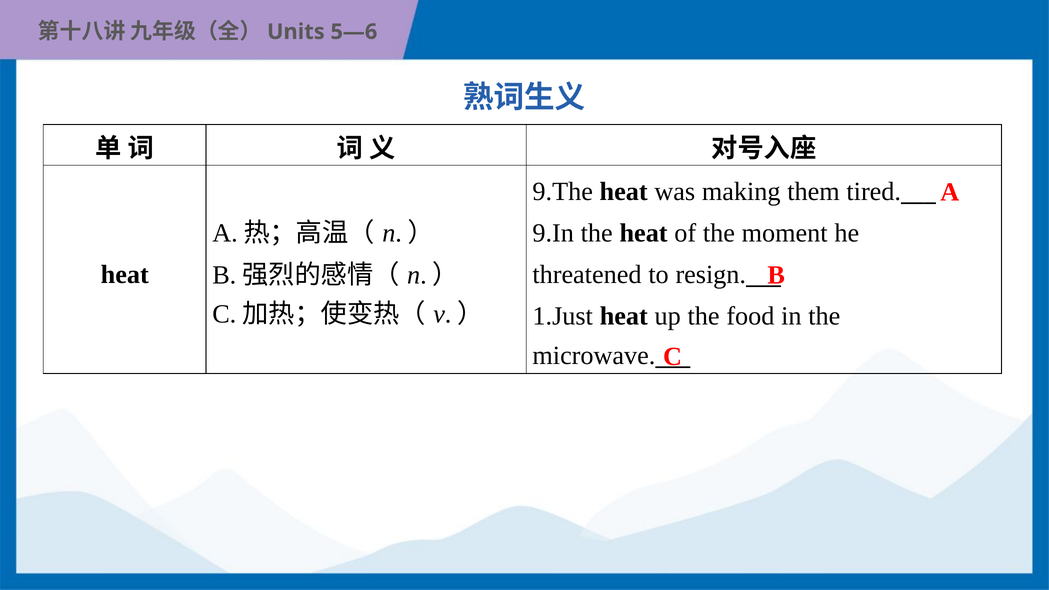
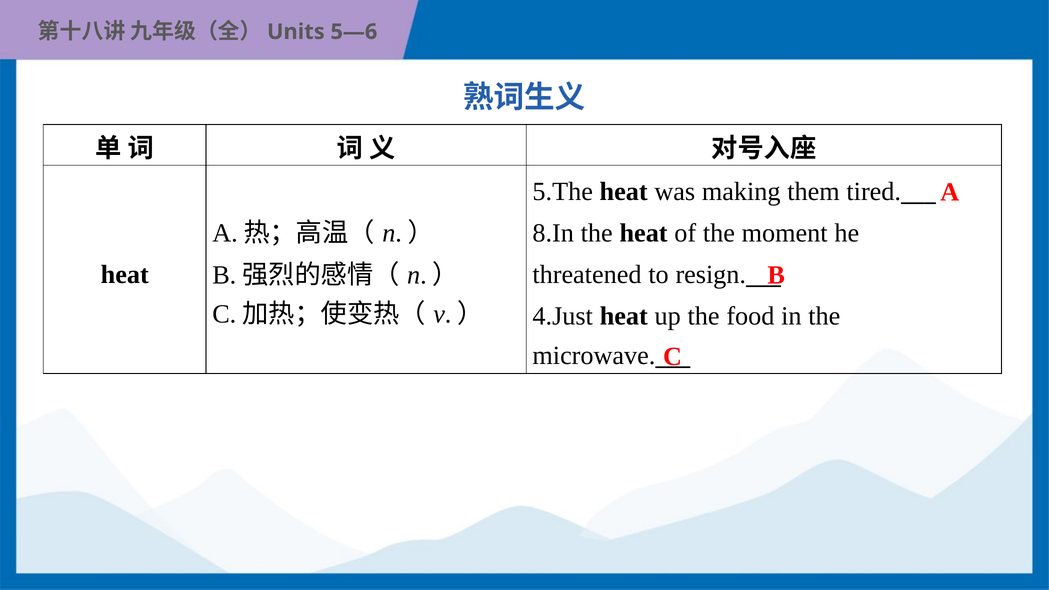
9.The: 9.The -> 5.The
9.In: 9.In -> 8.In
1.Just: 1.Just -> 4.Just
